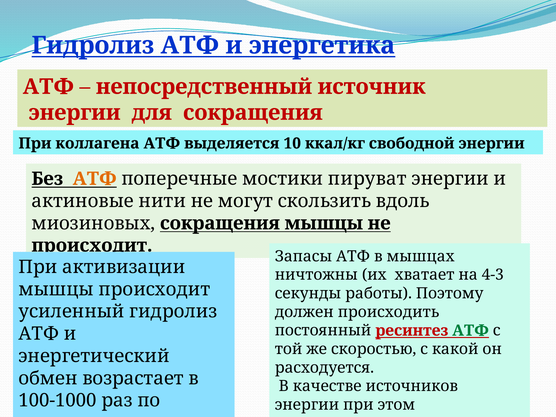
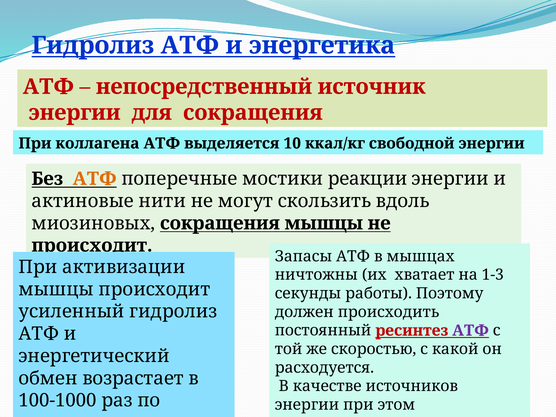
пируват: пируват -> реакции
4-3: 4-3 -> 1-3
АТФ at (471, 331) colour: green -> purple
